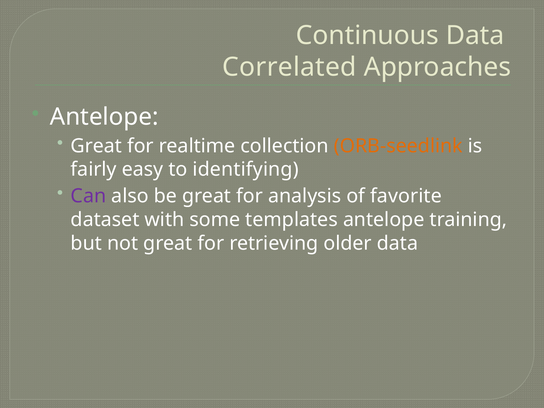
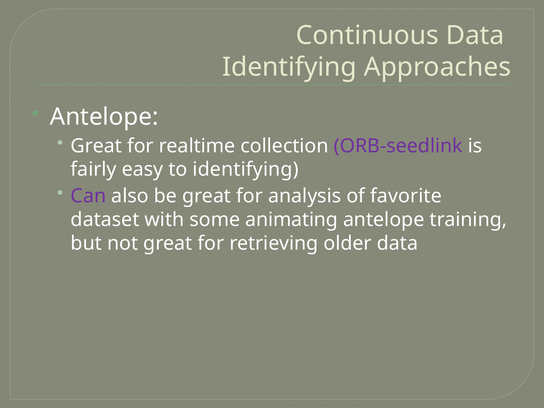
Correlated at (289, 67): Correlated -> Identifying
ORB-seedlink colour: orange -> purple
templates: templates -> animating
